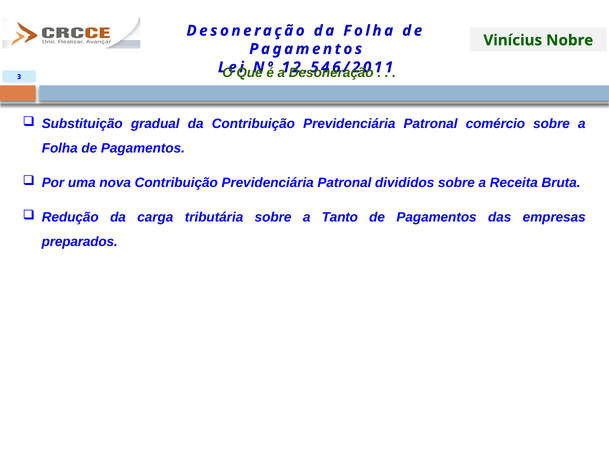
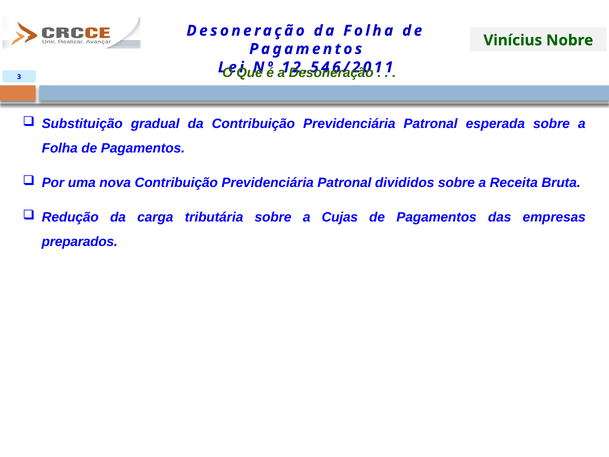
comércio: comércio -> esperada
Tanto: Tanto -> Cujas
